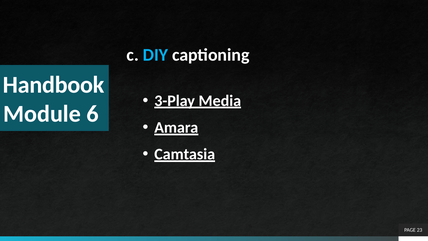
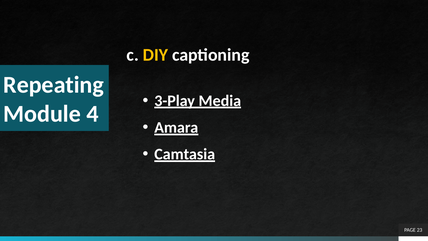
DIY colour: light blue -> yellow
Handbook: Handbook -> Repeating
6: 6 -> 4
